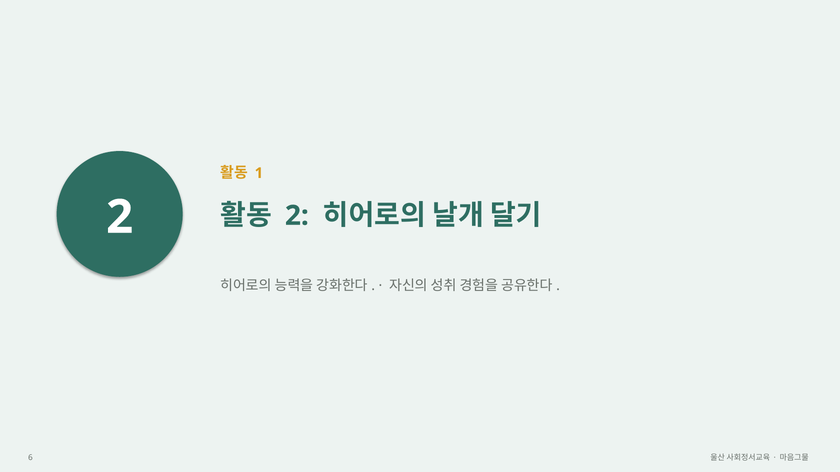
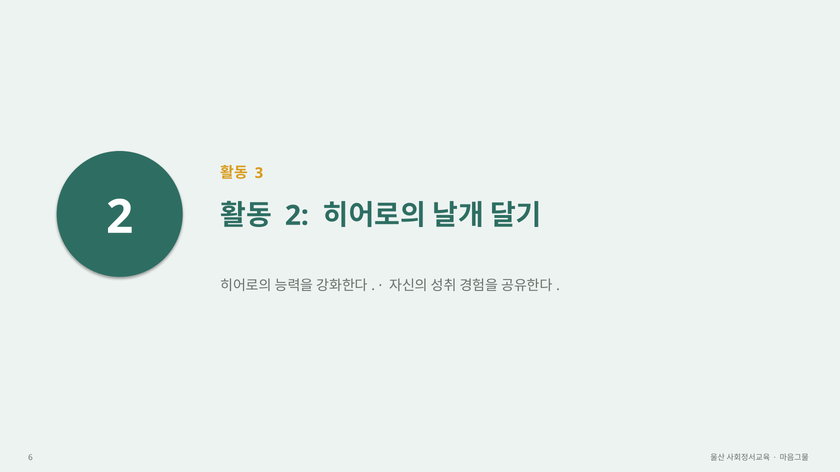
1: 1 -> 3
